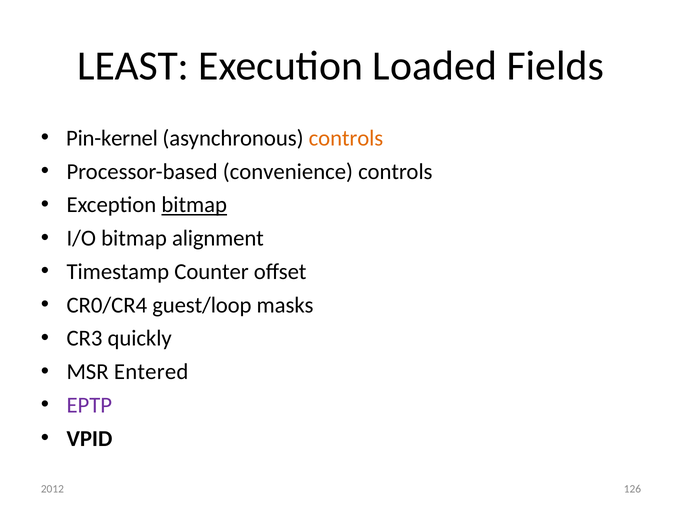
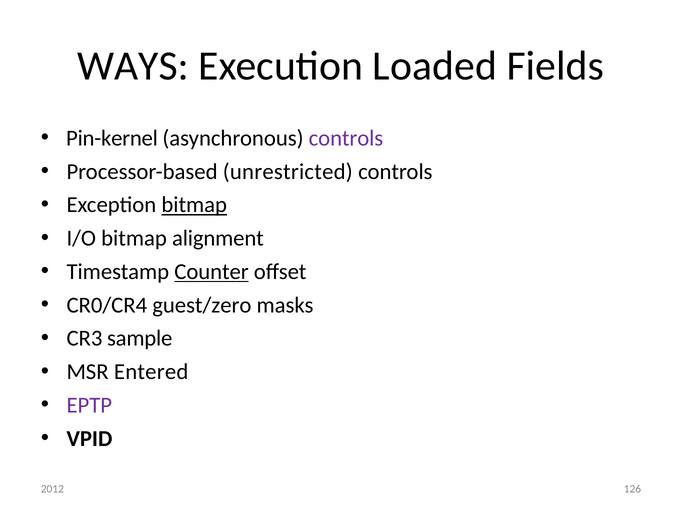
LEAST: LEAST -> WAYS
controls at (346, 138) colour: orange -> purple
convenience: convenience -> unrestricted
Counter underline: none -> present
guest/loop: guest/loop -> guest/zero
quickly: quickly -> sample
